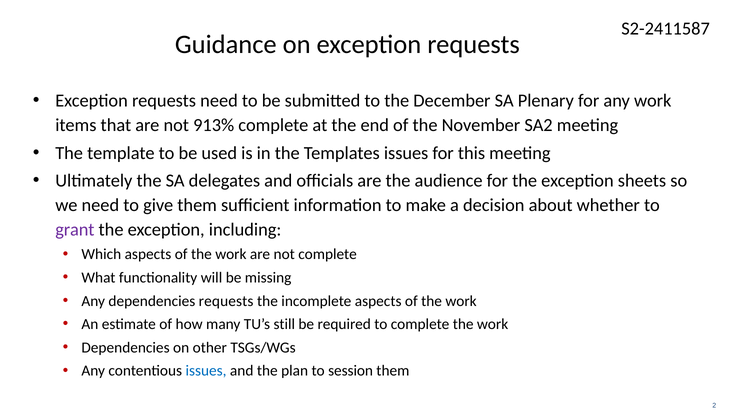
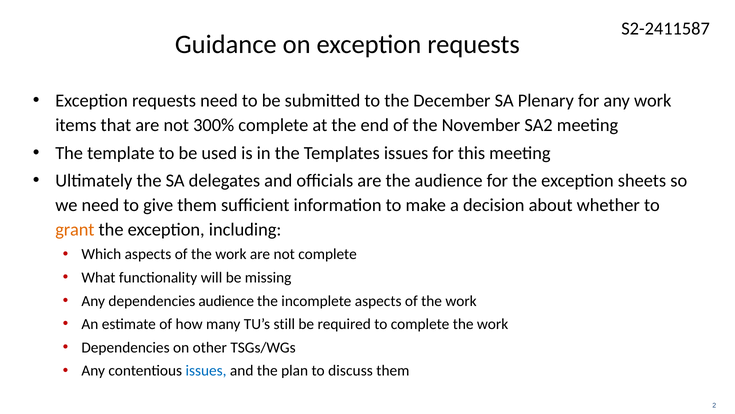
913%: 913% -> 300%
grant colour: purple -> orange
dependencies requests: requests -> audience
session: session -> discuss
